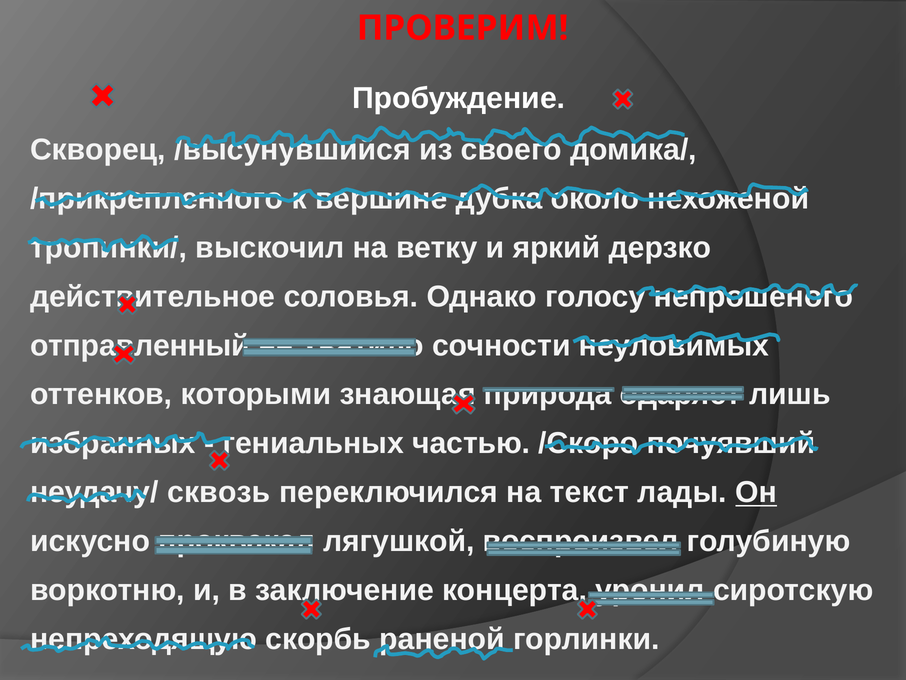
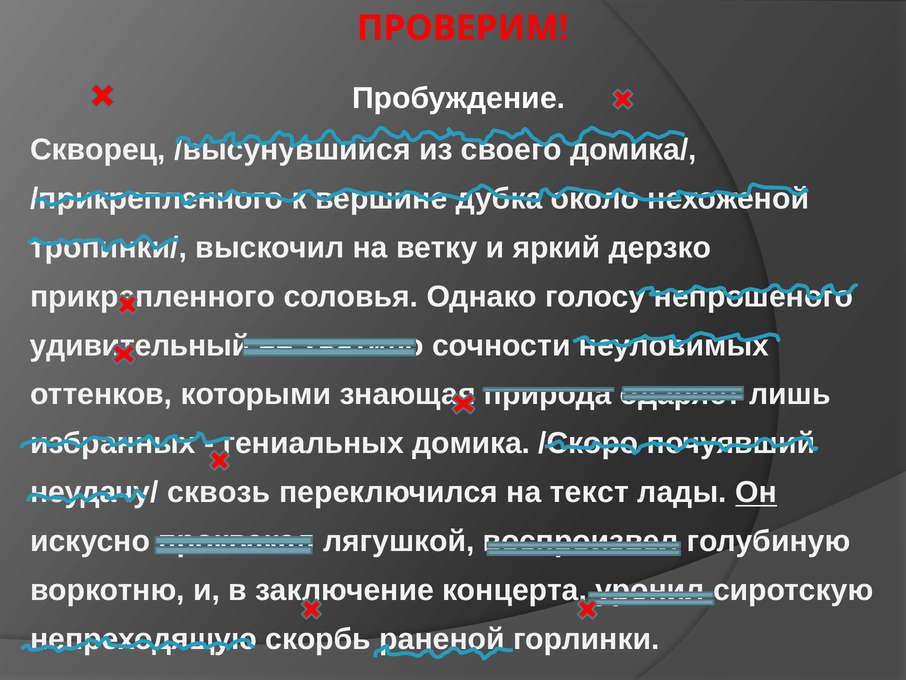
действительное: действительное -> прикрепленного
отправленный: отправленный -> удивительный
частью: частью -> домика
